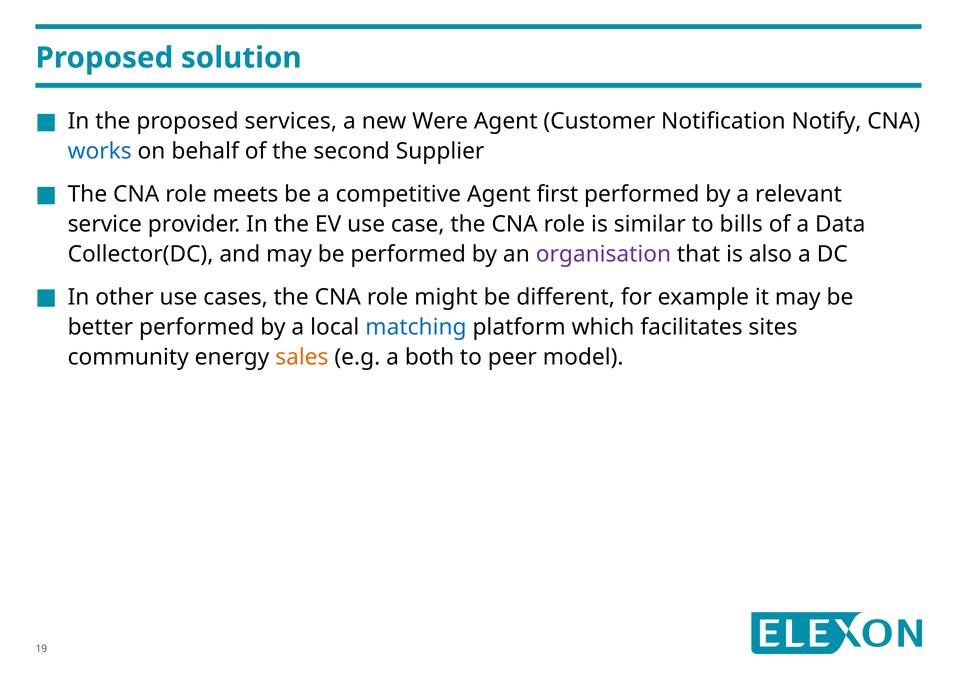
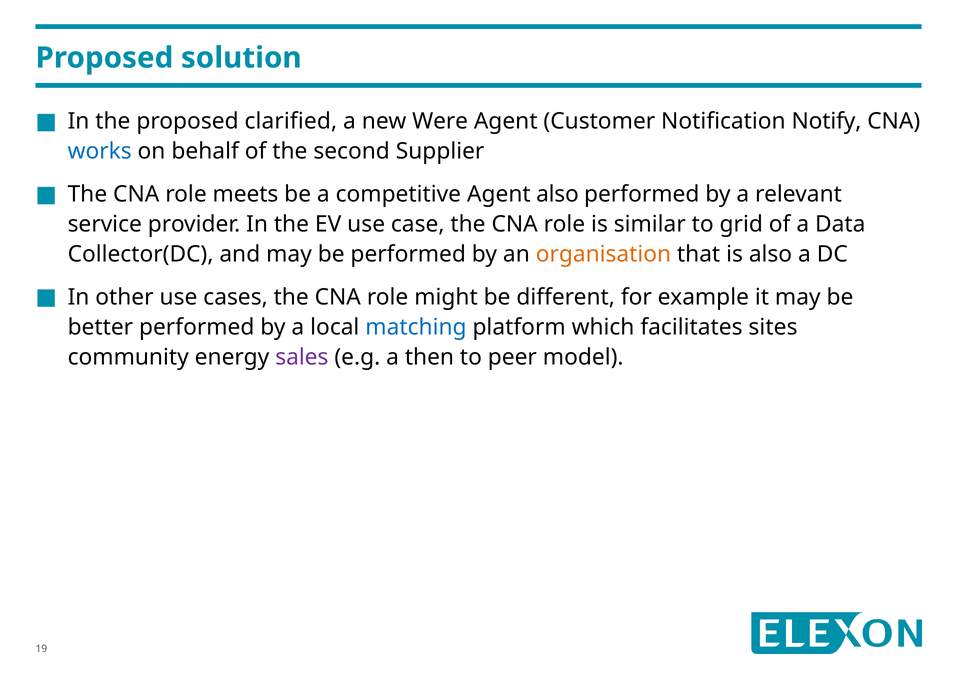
services: services -> clarified
Agent first: first -> also
bills: bills -> grid
organisation colour: purple -> orange
sales colour: orange -> purple
both: both -> then
